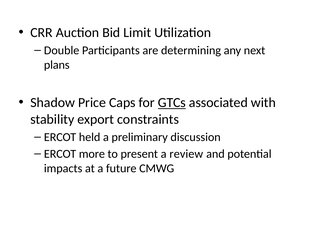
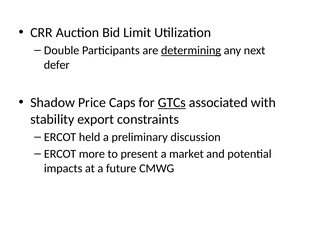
determining underline: none -> present
plans: plans -> defer
review: review -> market
